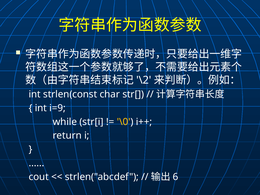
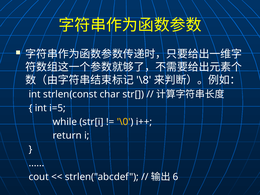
\2: \2 -> \8
i=9: i=9 -> i=5
